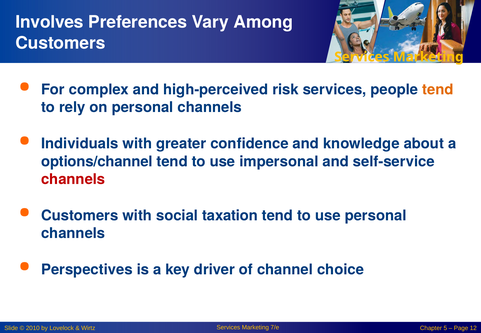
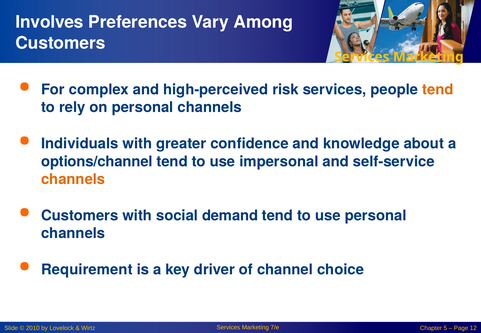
channels at (73, 179) colour: red -> orange
taxation: taxation -> demand
Perspectives: Perspectives -> Requirement
